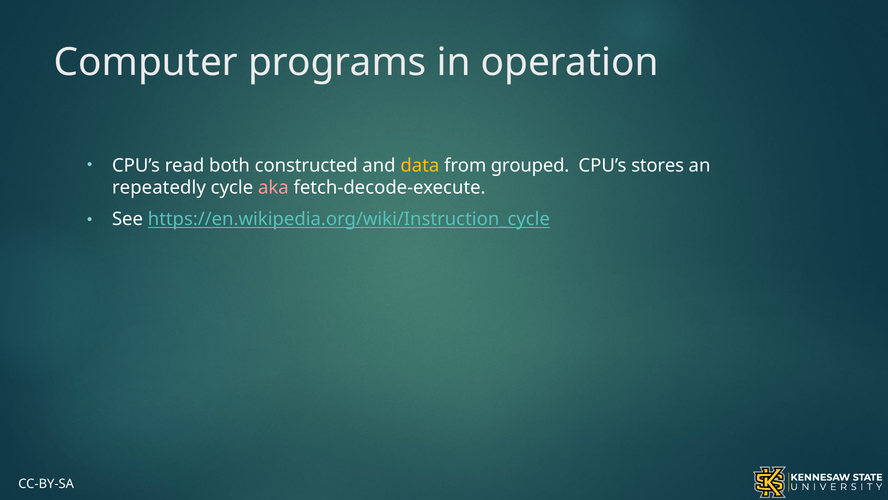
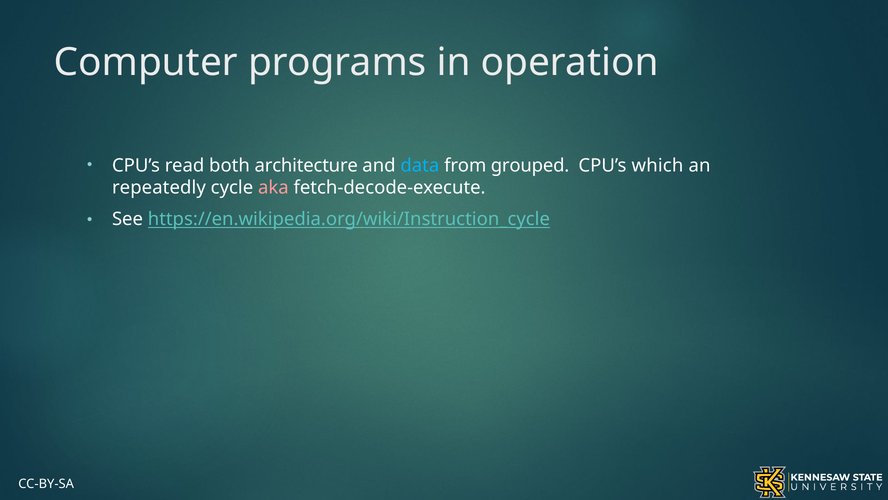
constructed: constructed -> architecture
data colour: yellow -> light blue
stores: stores -> which
